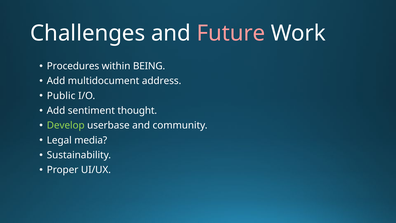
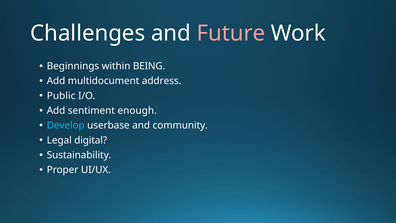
Procedures: Procedures -> Beginnings
thought: thought -> enough
Develop colour: light green -> light blue
media: media -> digital
